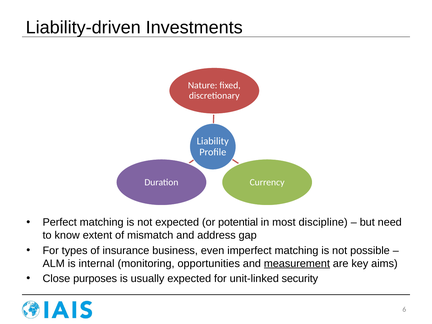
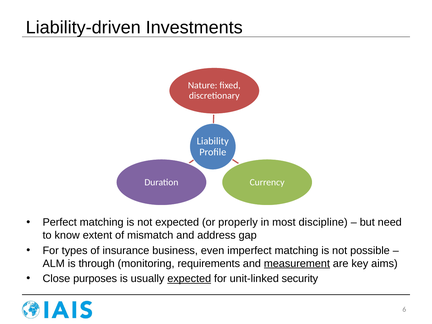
potential: potential -> properly
internal: internal -> through
opportunities: opportunities -> requirements
expected at (189, 279) underline: none -> present
